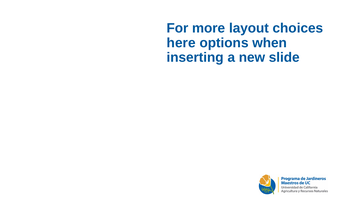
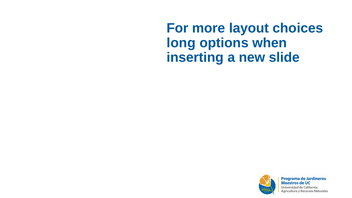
here: here -> long
